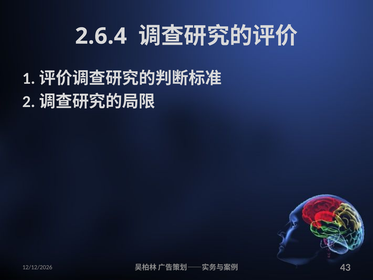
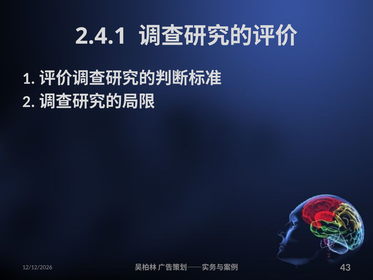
2.6.4: 2.6.4 -> 2.4.1
